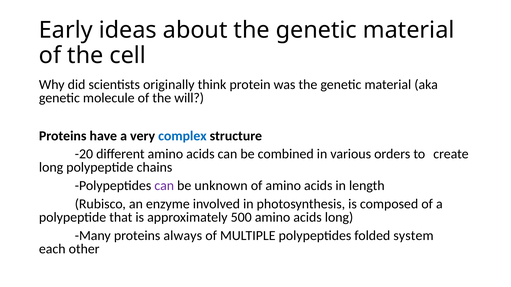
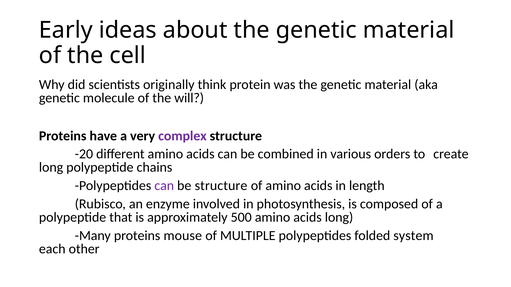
complex colour: blue -> purple
be unknown: unknown -> structure
always: always -> mouse
